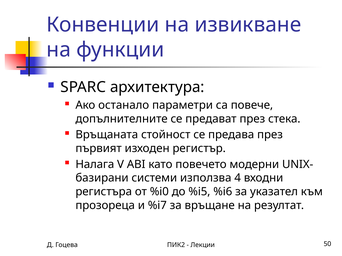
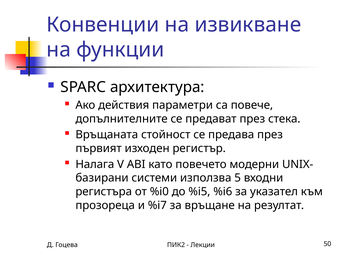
останало: останало -> действия
4: 4 -> 5
